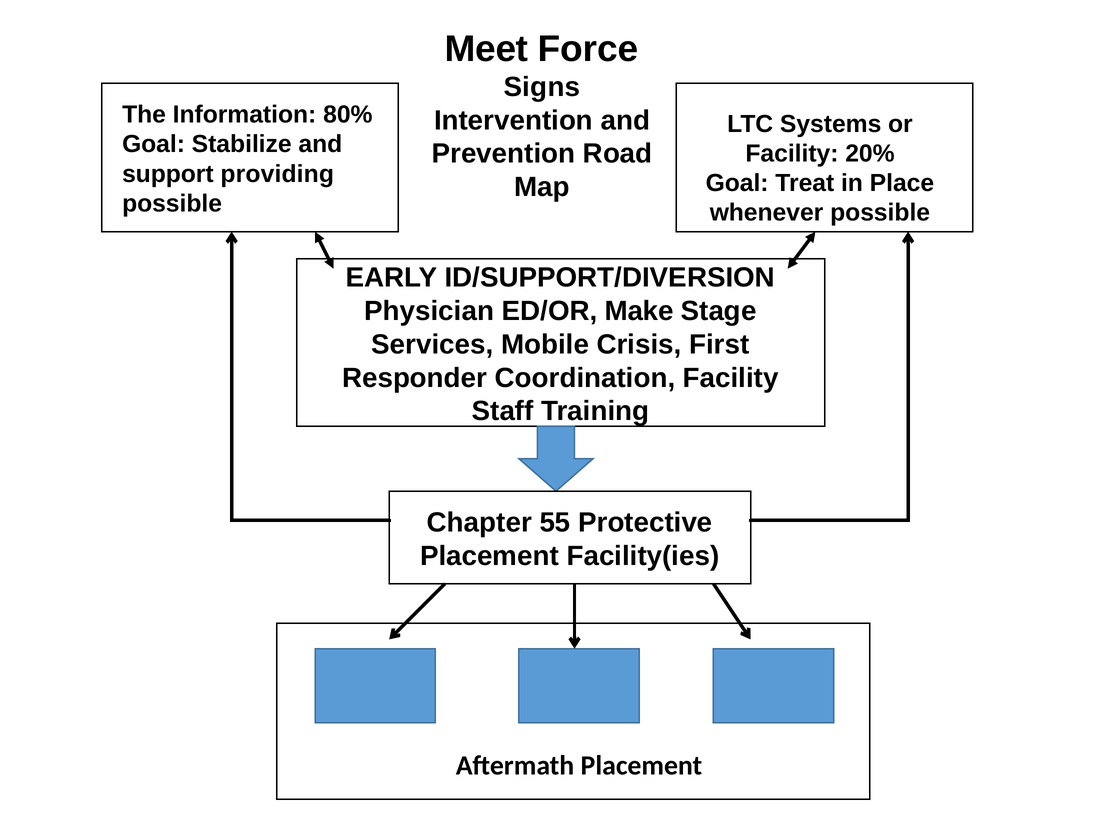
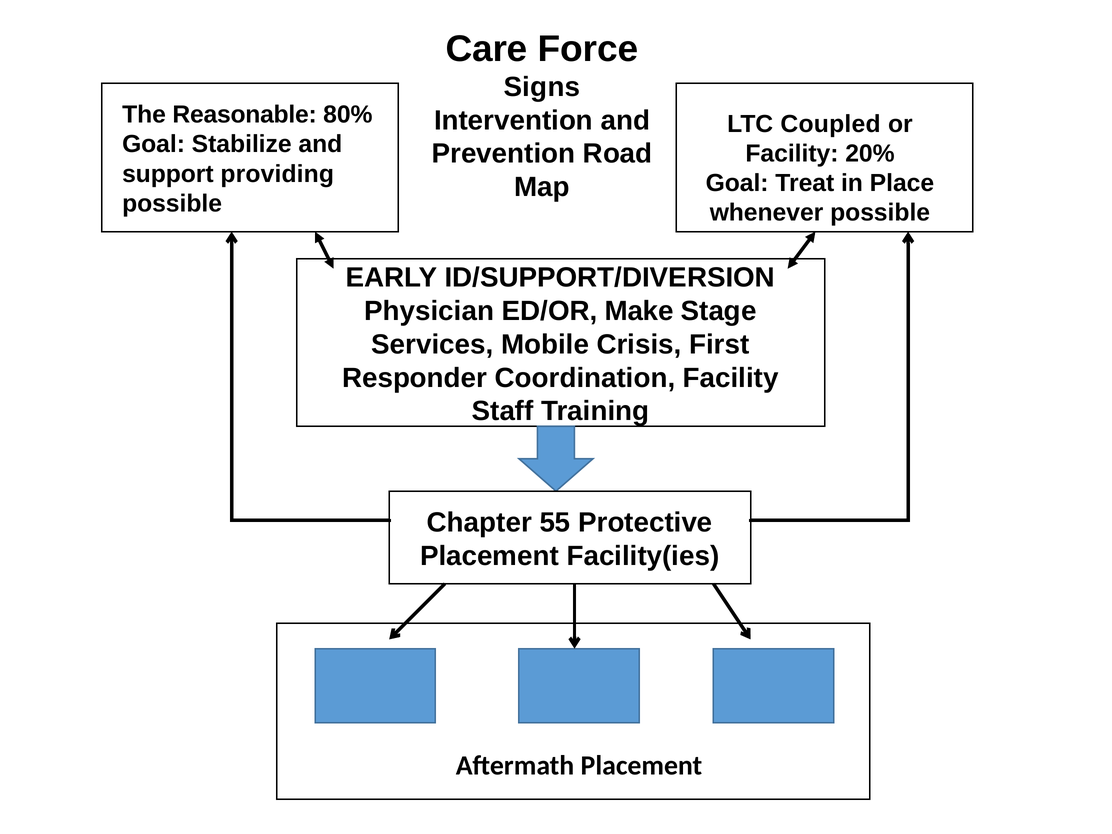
Meet: Meet -> Care
Information: Information -> Reasonable
Systems: Systems -> Coupled
